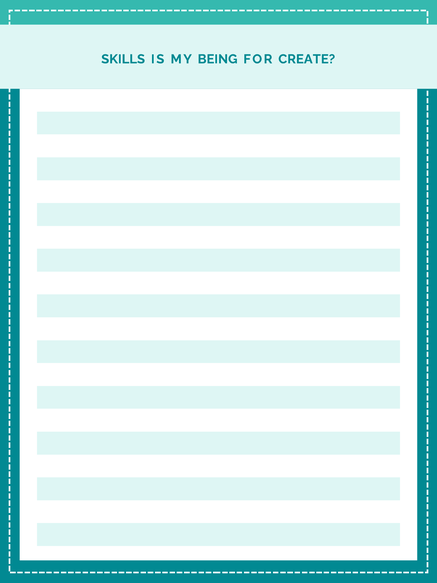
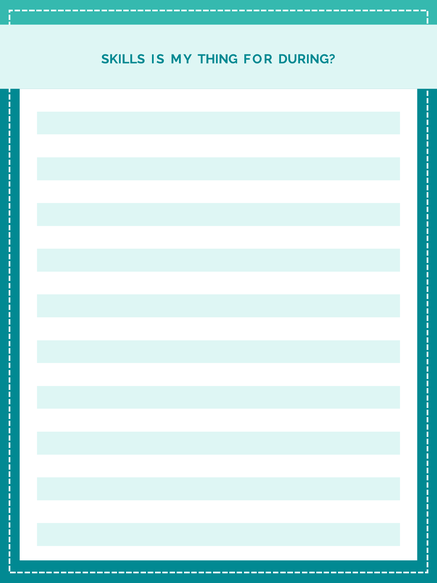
BEING: BEING -> THING
CREATE: CREATE -> DURING
